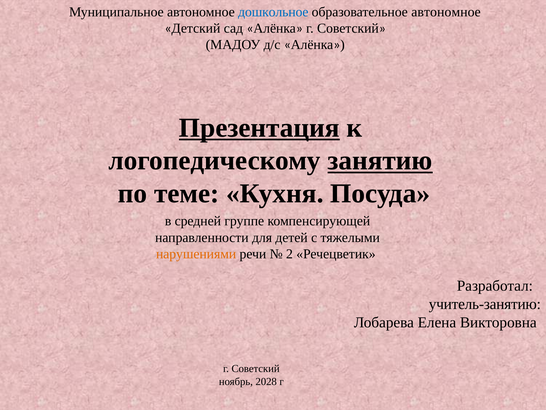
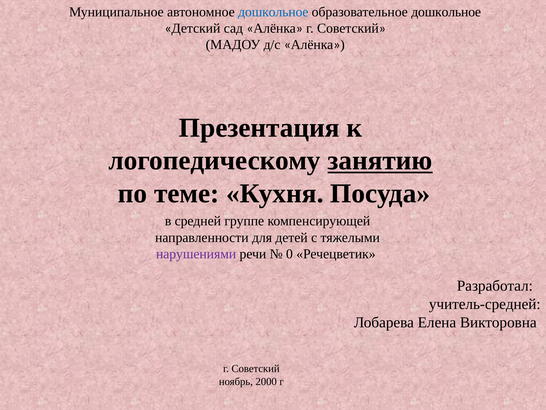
образовательное автономное: автономное -> дошкольное
Презентация underline: present -> none
нарушениями colour: orange -> purple
2: 2 -> 0
учитель-занятию: учитель-занятию -> учитель-средней
2028: 2028 -> 2000
